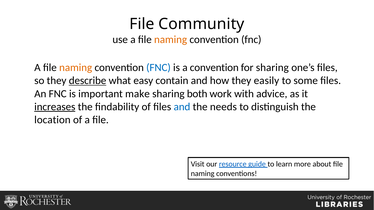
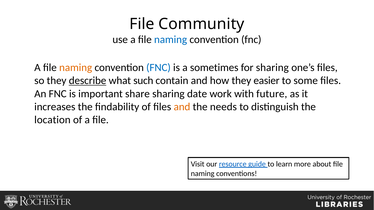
naming at (171, 39) colour: orange -> blue
a convention: convention -> sometimes
easy: easy -> such
easily: easily -> easier
make: make -> share
both: both -> date
advice: advice -> future
increases underline: present -> none
and at (182, 107) colour: blue -> orange
